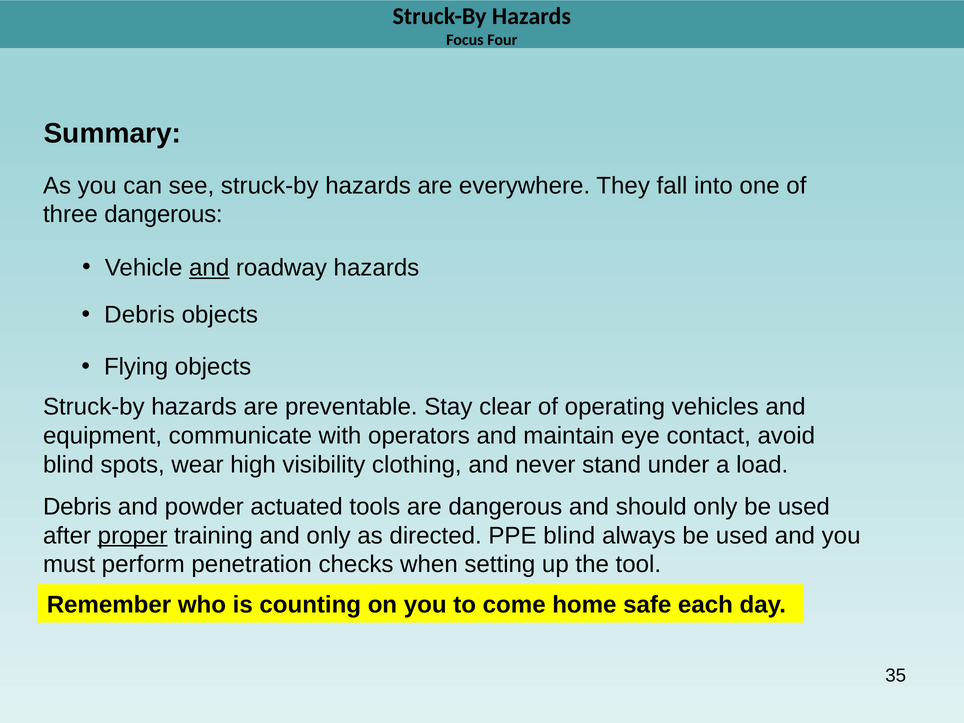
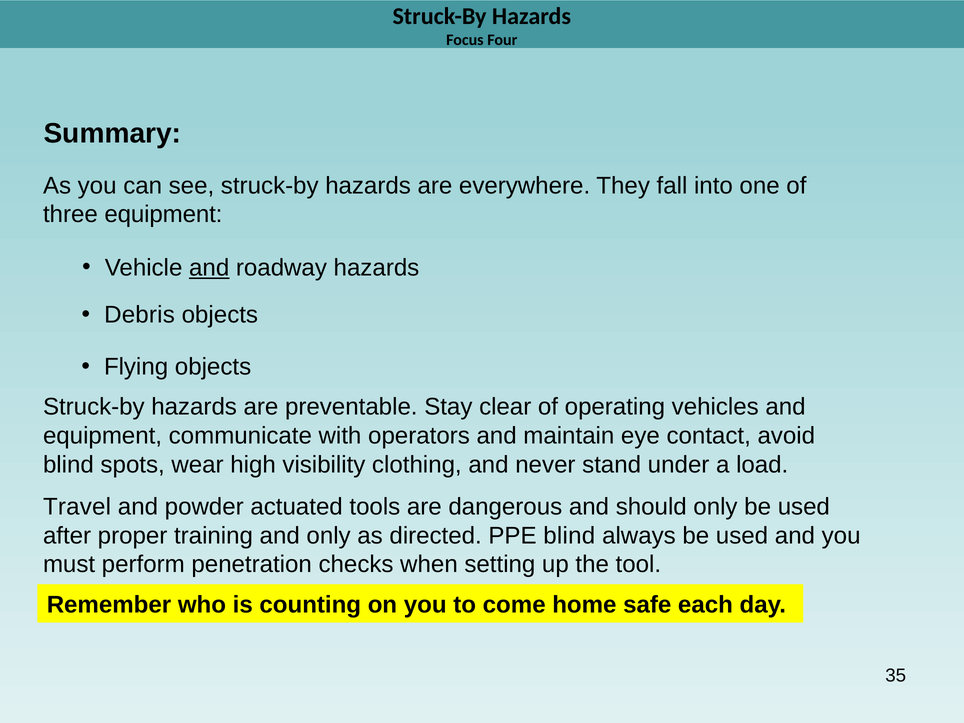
three dangerous: dangerous -> equipment
Debris at (77, 507): Debris -> Travel
proper underline: present -> none
